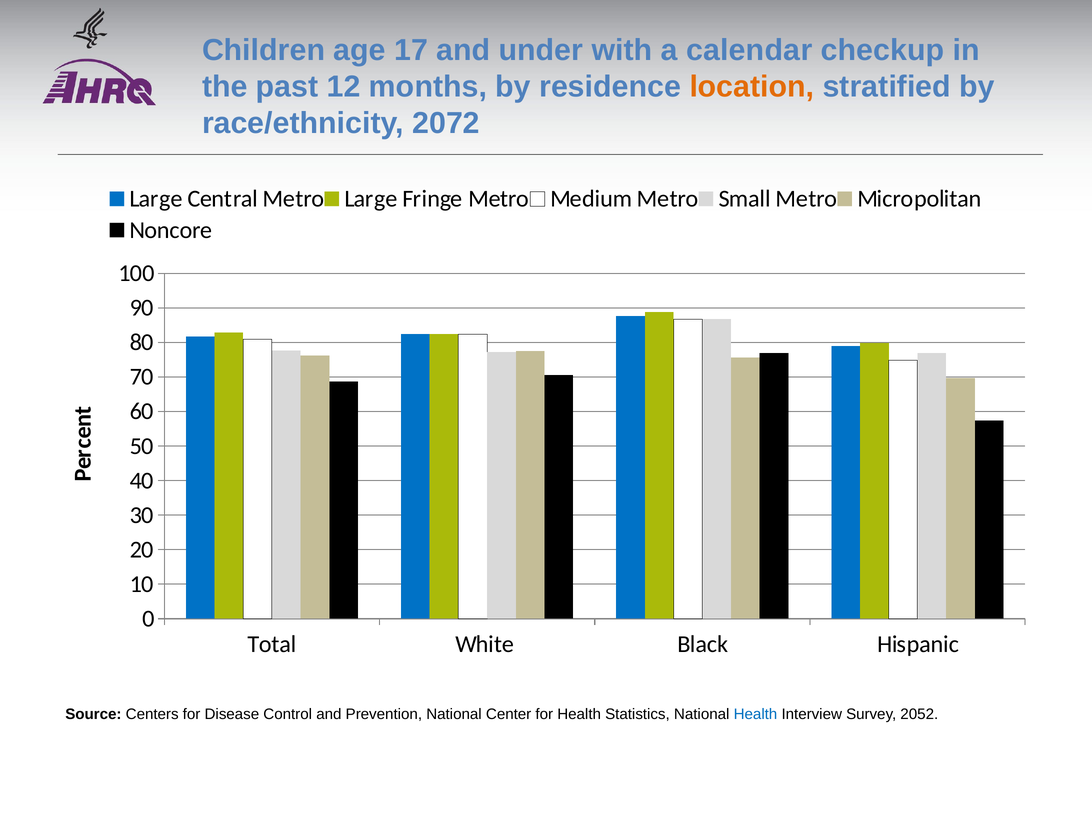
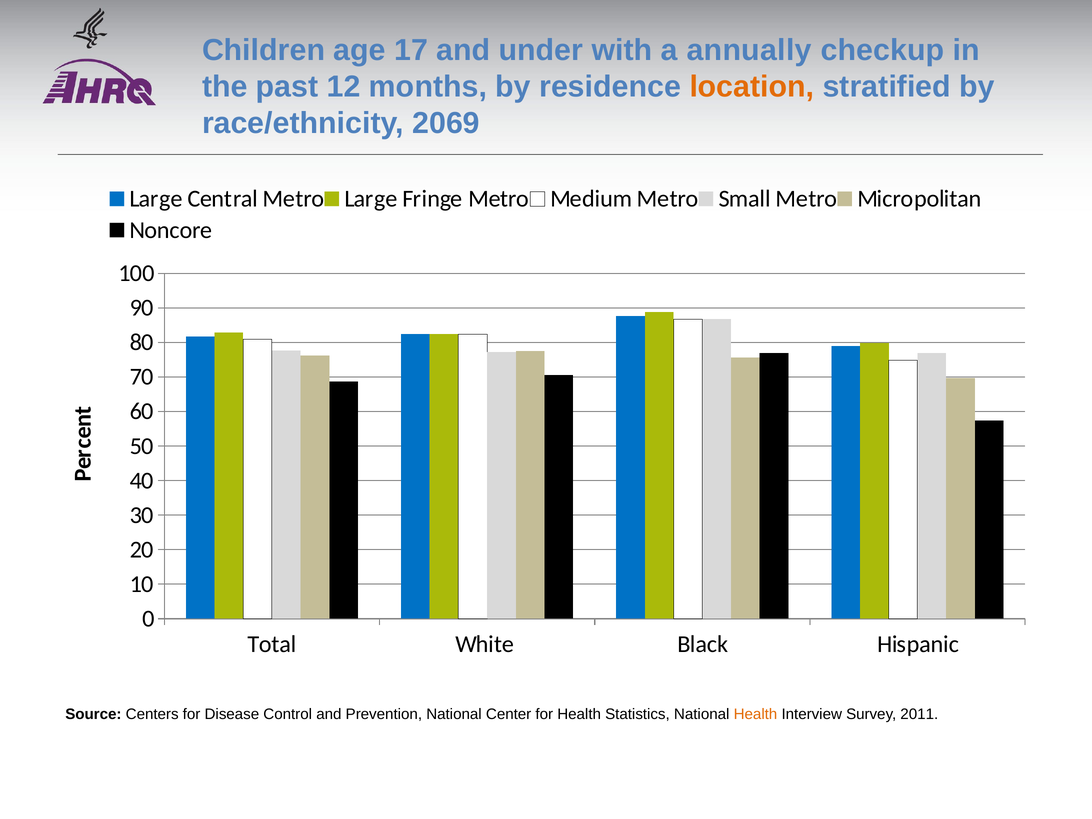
calendar: calendar -> annually
2072: 2072 -> 2069
Health at (755, 714) colour: blue -> orange
2052: 2052 -> 2011
